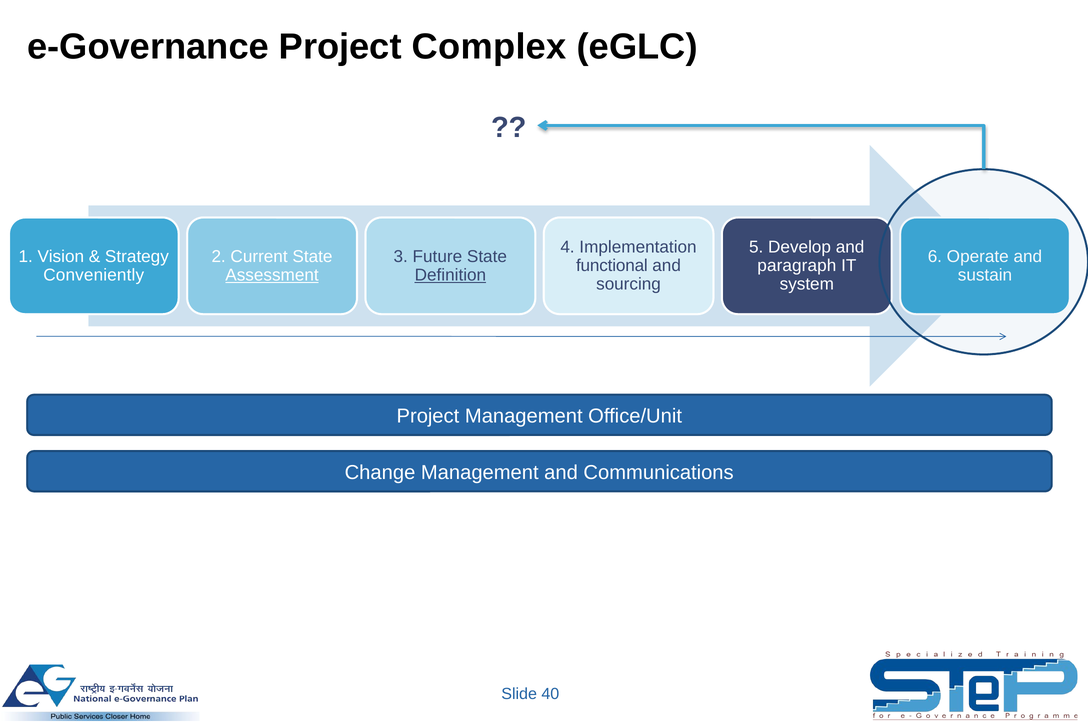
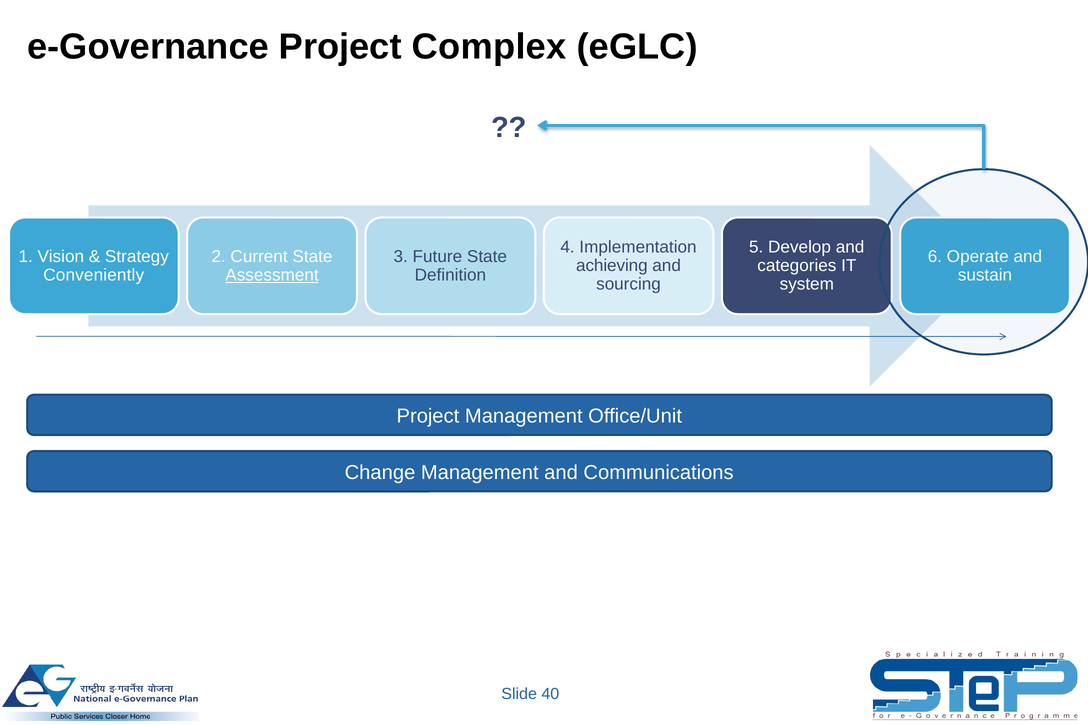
functional: functional -> achieving
paragraph: paragraph -> categories
Definition underline: present -> none
